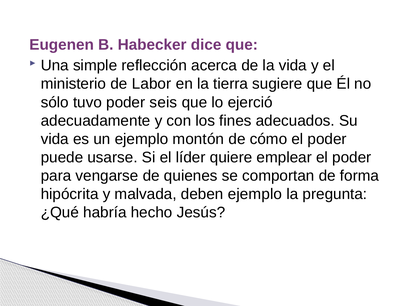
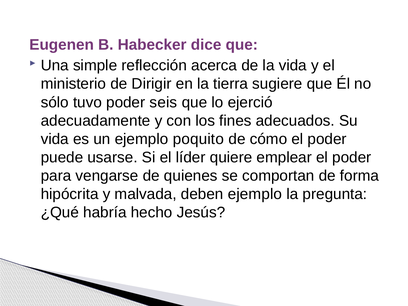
Labor: Labor -> Dirigir
montón: montón -> poquito
